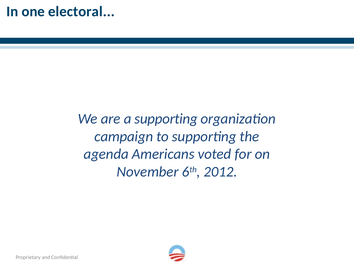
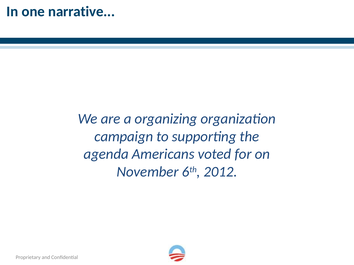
electoral: electoral -> narrative
a supporting: supporting -> organizing
